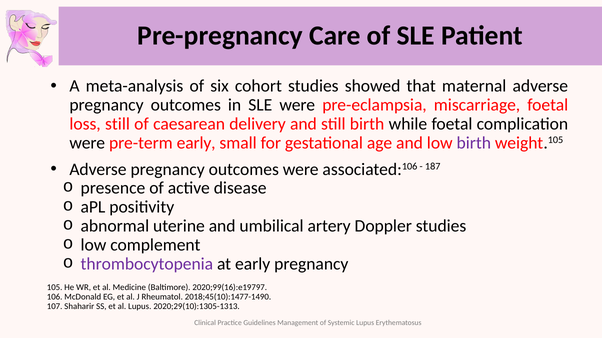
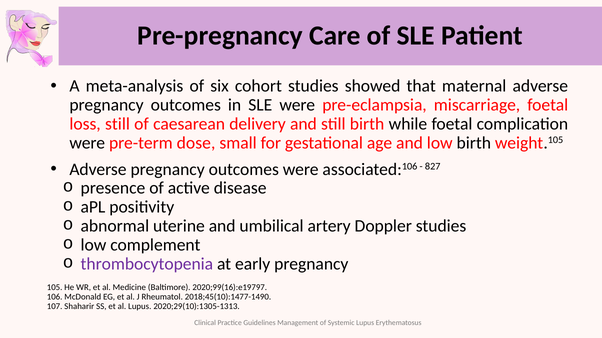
pre-term early: early -> dose
birth at (474, 143) colour: purple -> black
187: 187 -> 827
